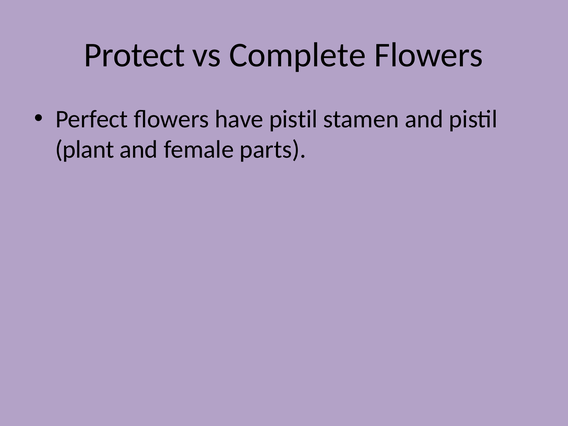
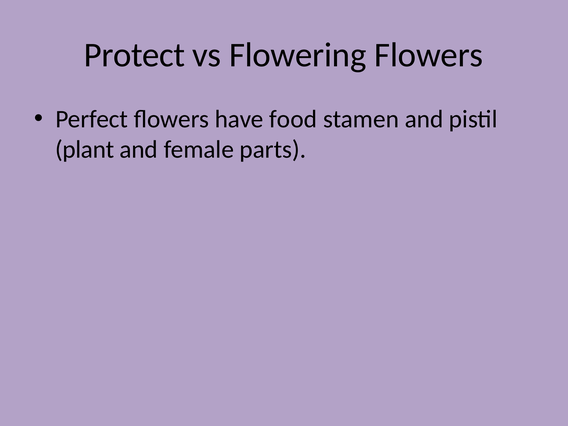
Complete: Complete -> Flowering
have pistil: pistil -> food
